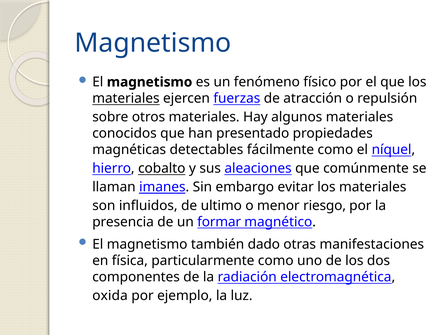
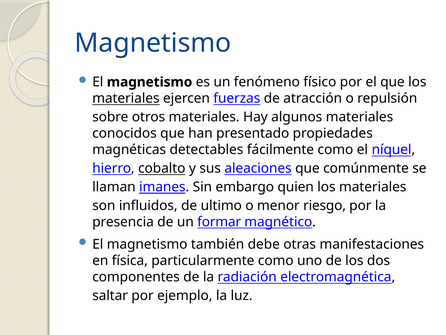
evitar: evitar -> quien
dado: dado -> debe
oxida: oxida -> saltar
